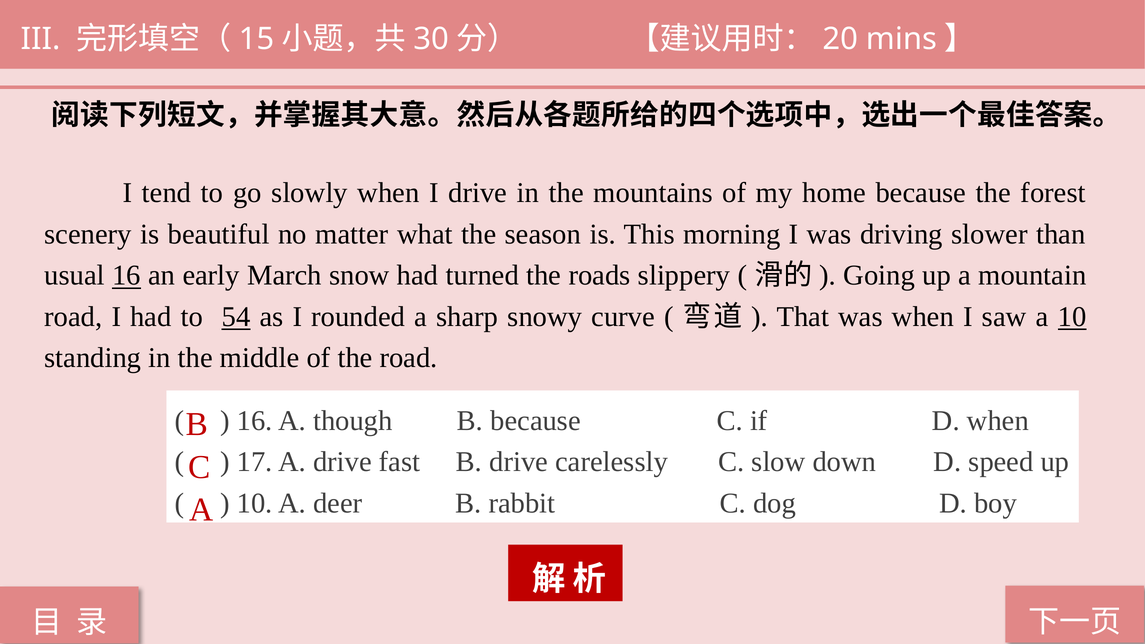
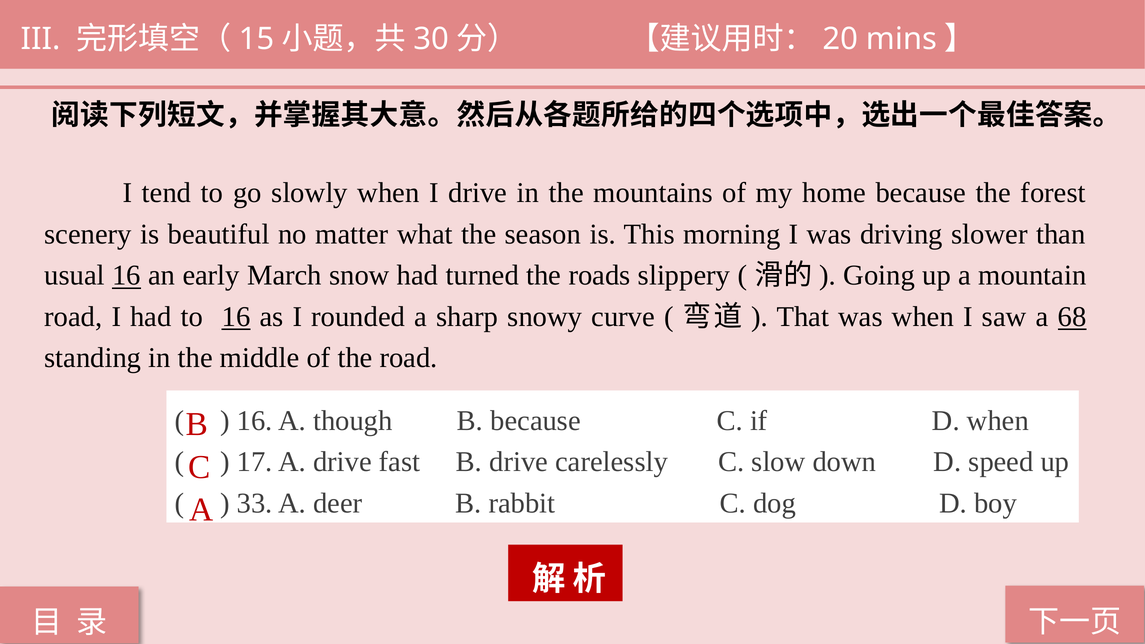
to 54: 54 -> 16
a 10: 10 -> 68
10 at (255, 503): 10 -> 33
